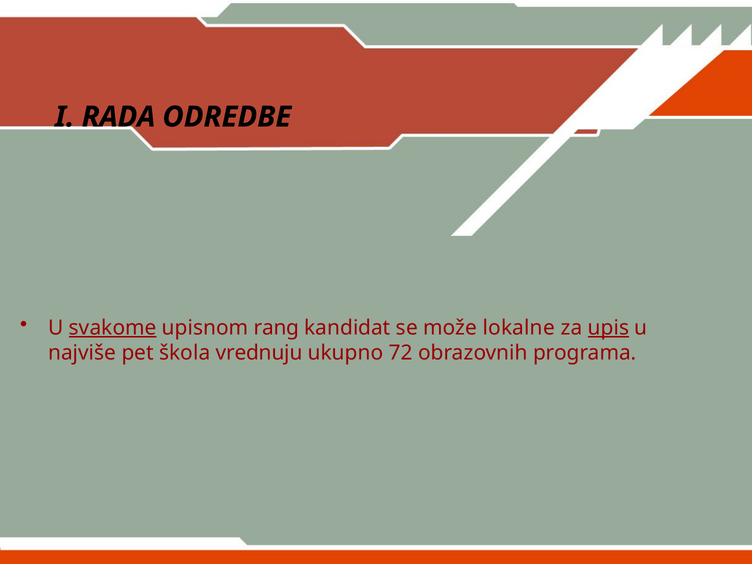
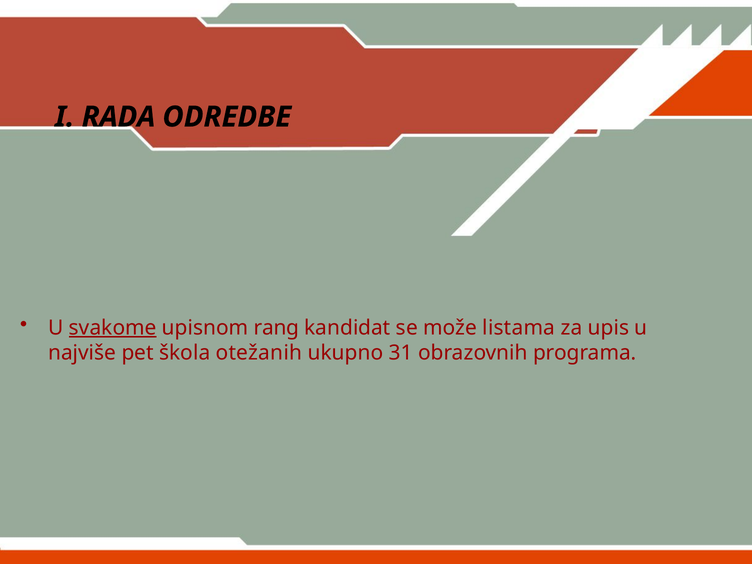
lokalne: lokalne -> listama
upis underline: present -> none
vrednuju: vrednuju -> otežanih
72: 72 -> 31
